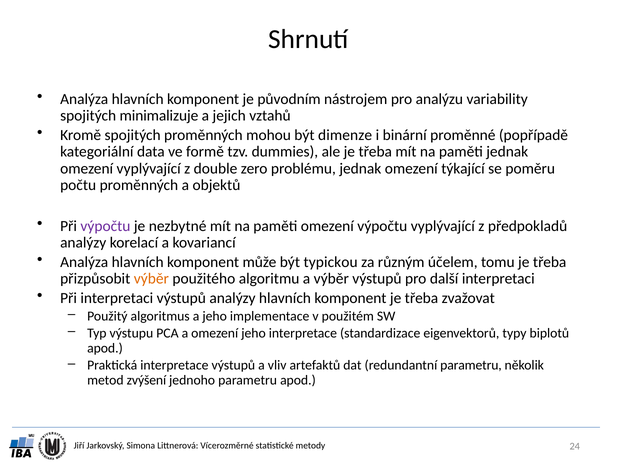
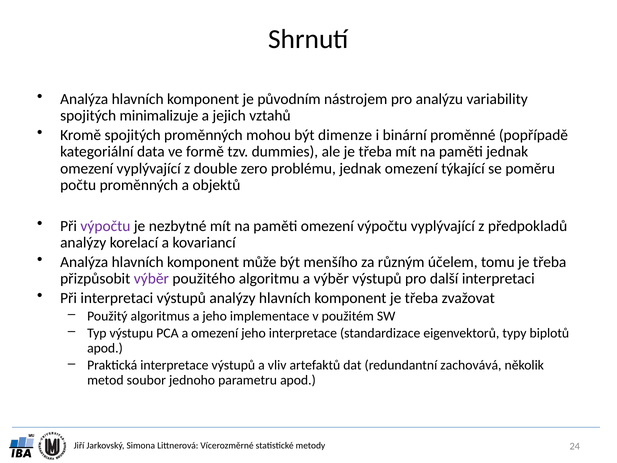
typickou: typickou -> menšího
výběr at (151, 279) colour: orange -> purple
redundantní parametru: parametru -> zachovává
zvýšení: zvýšení -> soubor
